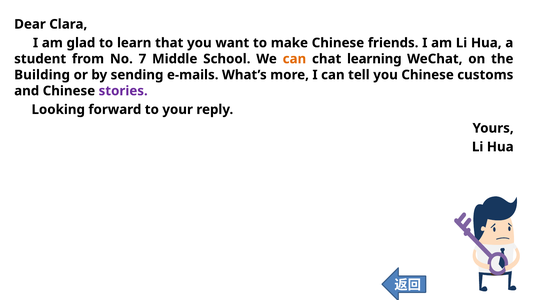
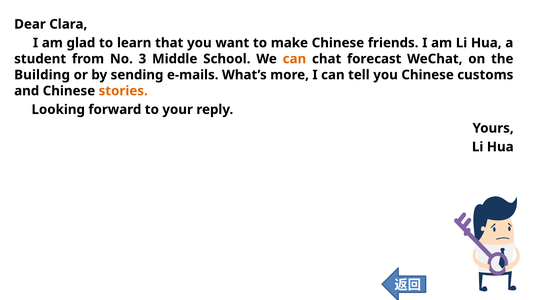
7: 7 -> 3
learning: learning -> forecast
stories colour: purple -> orange
